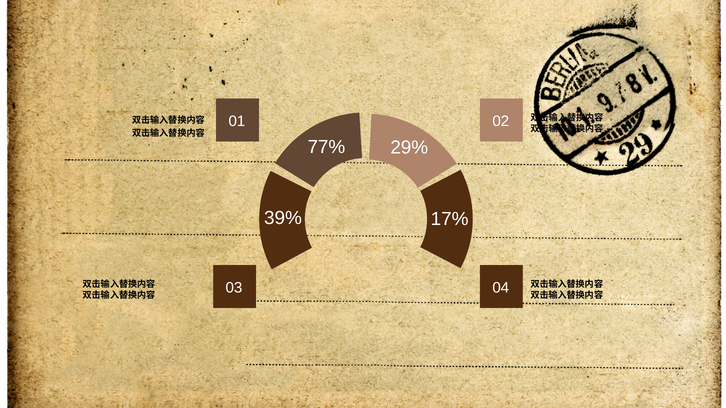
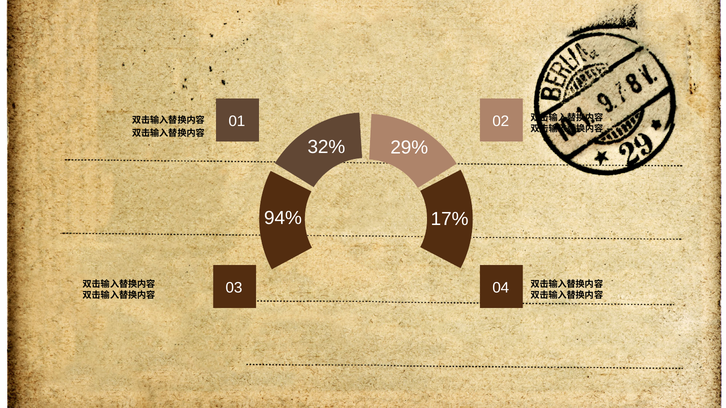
77%: 77% -> 32%
39%: 39% -> 94%
